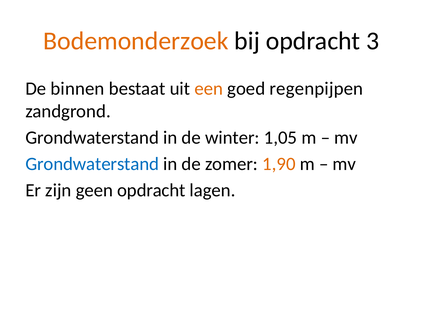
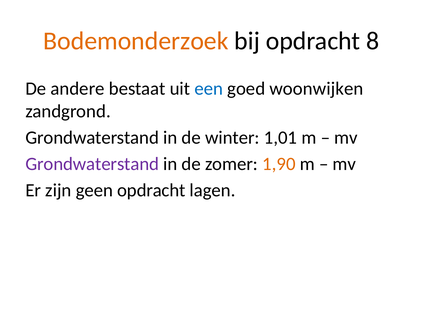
3: 3 -> 8
binnen: binnen -> andere
een colour: orange -> blue
regenpijpen: regenpijpen -> woonwijken
1,05: 1,05 -> 1,01
Grondwaterstand at (92, 164) colour: blue -> purple
